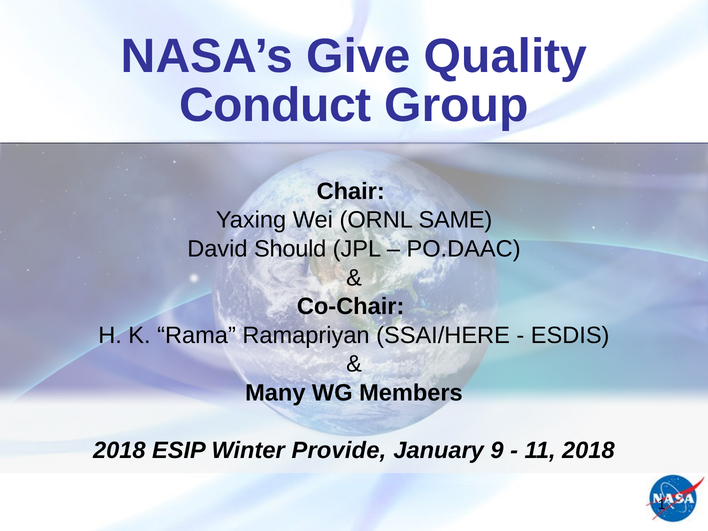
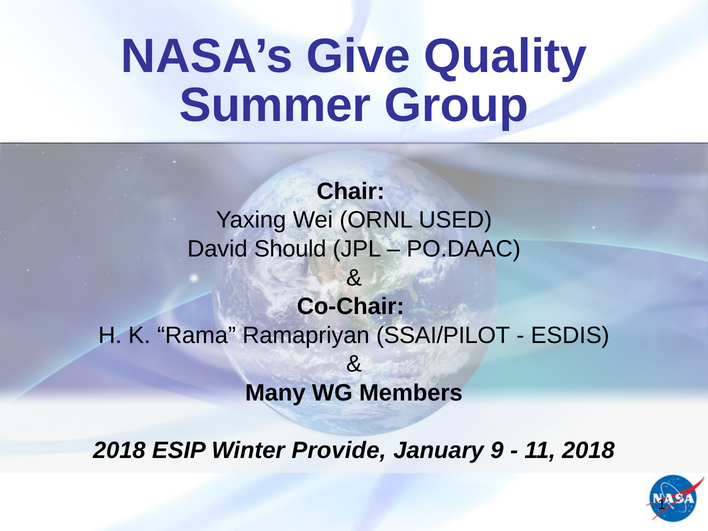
Conduct: Conduct -> Summer
SAME: SAME -> USED
SSAI/HERE: SSAI/HERE -> SSAI/PILOT
